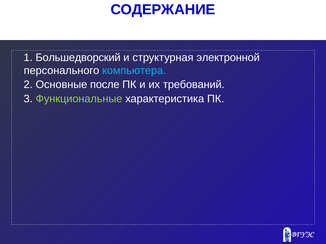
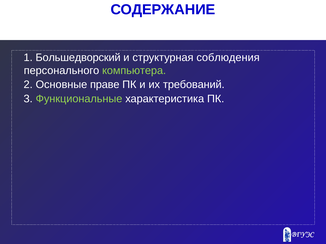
электронной: электронной -> соблюдения
компьютера colour: light blue -> light green
после: после -> праве
